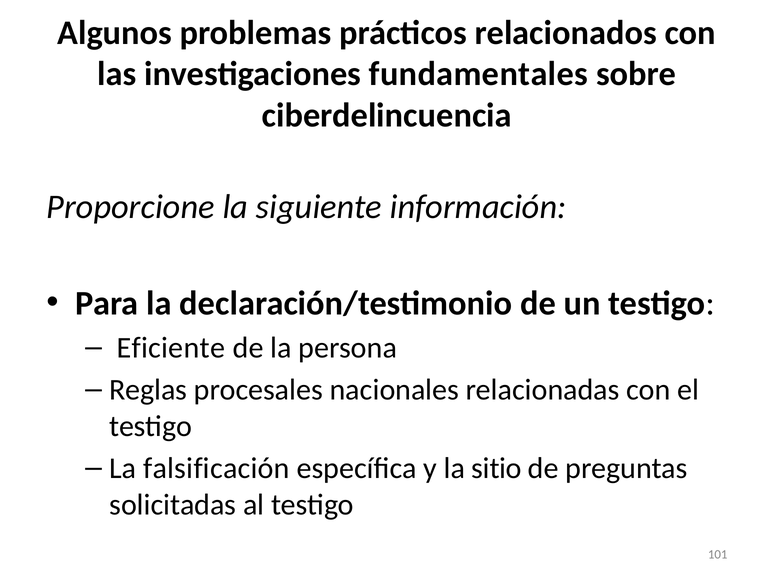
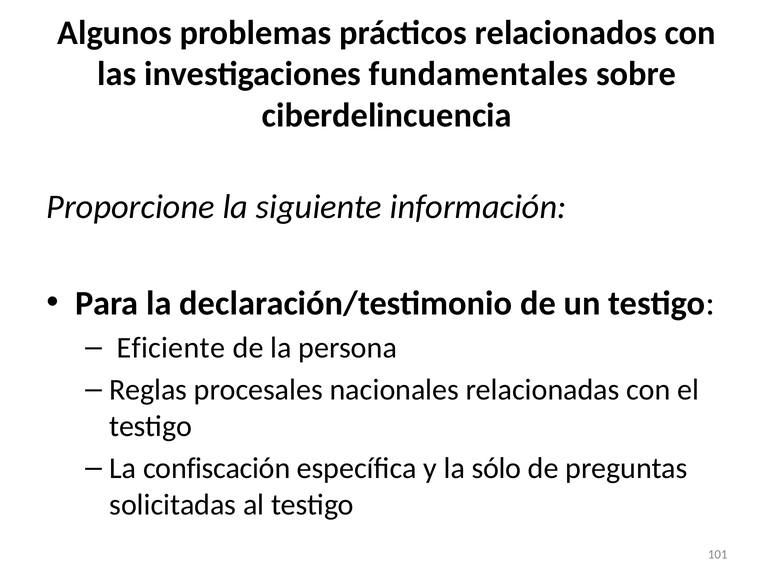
falsificación: falsificación -> confiscación
sitio: sitio -> sólo
